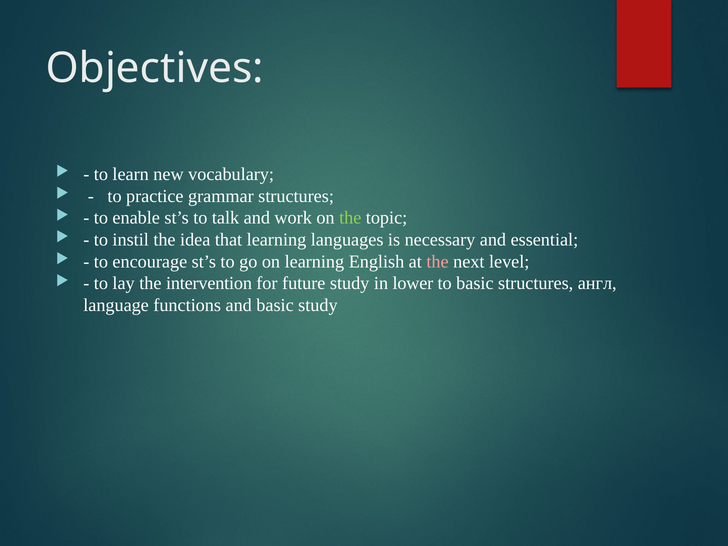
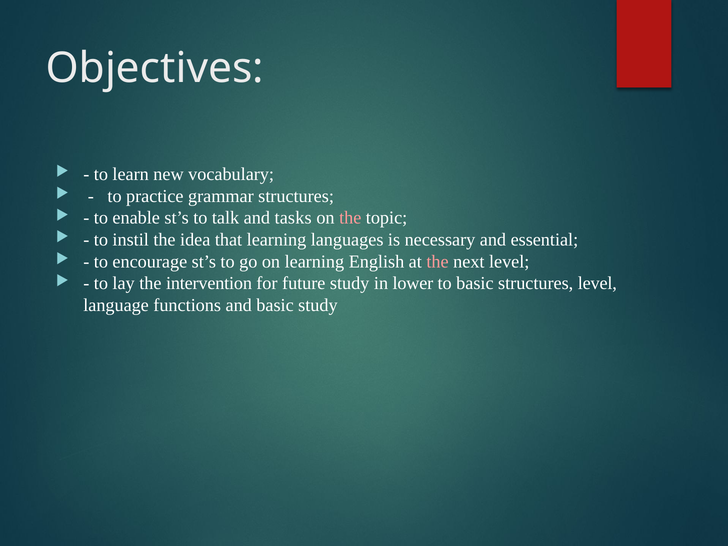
work: work -> tasks
the at (350, 218) colour: light green -> pink
structures англ: англ -> level
